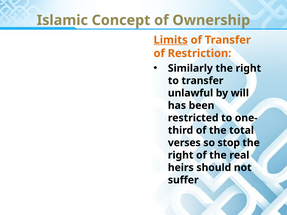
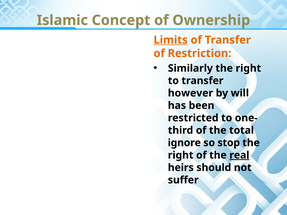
unlawful: unlawful -> however
verses: verses -> ignore
real underline: none -> present
